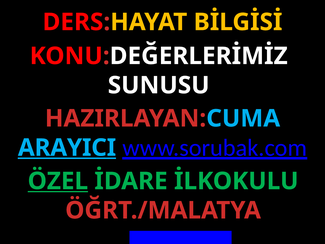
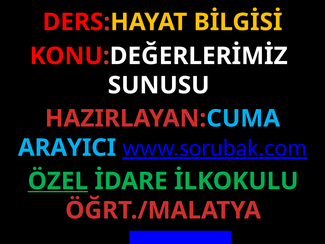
ARAYICI underline: present -> none
